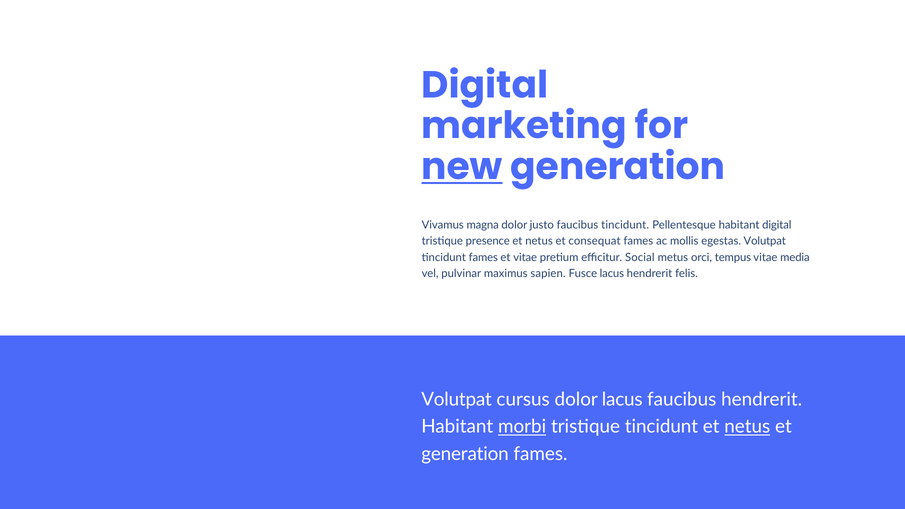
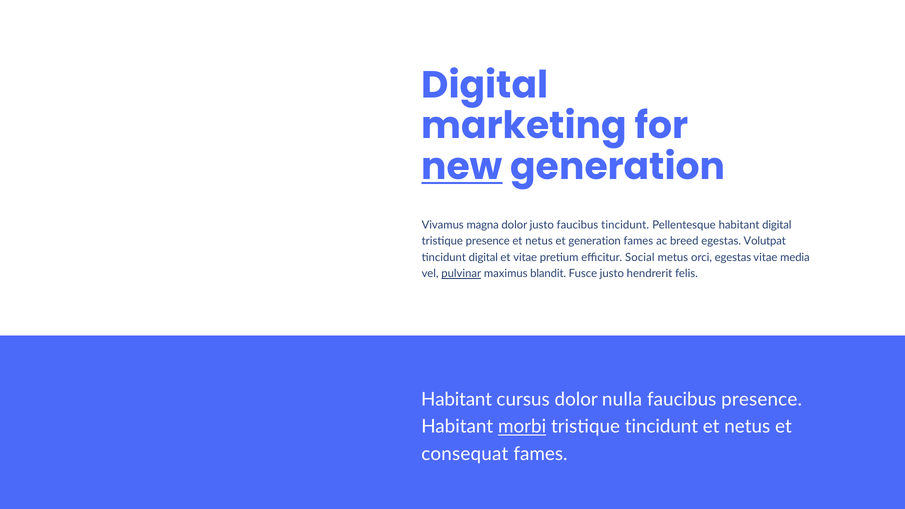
et consequat: consequat -> generation
mollis: mollis -> breed
tincidunt fames: fames -> digital
orci tempus: tempus -> egestas
pulvinar underline: none -> present
sapien: sapien -> blandit
Fusce lacus: lacus -> justo
Volutpat at (457, 400): Volutpat -> Habitant
dolor lacus: lacus -> nulla
faucibus hendrerit: hendrerit -> presence
netus at (747, 427) underline: present -> none
generation at (465, 454): generation -> consequat
